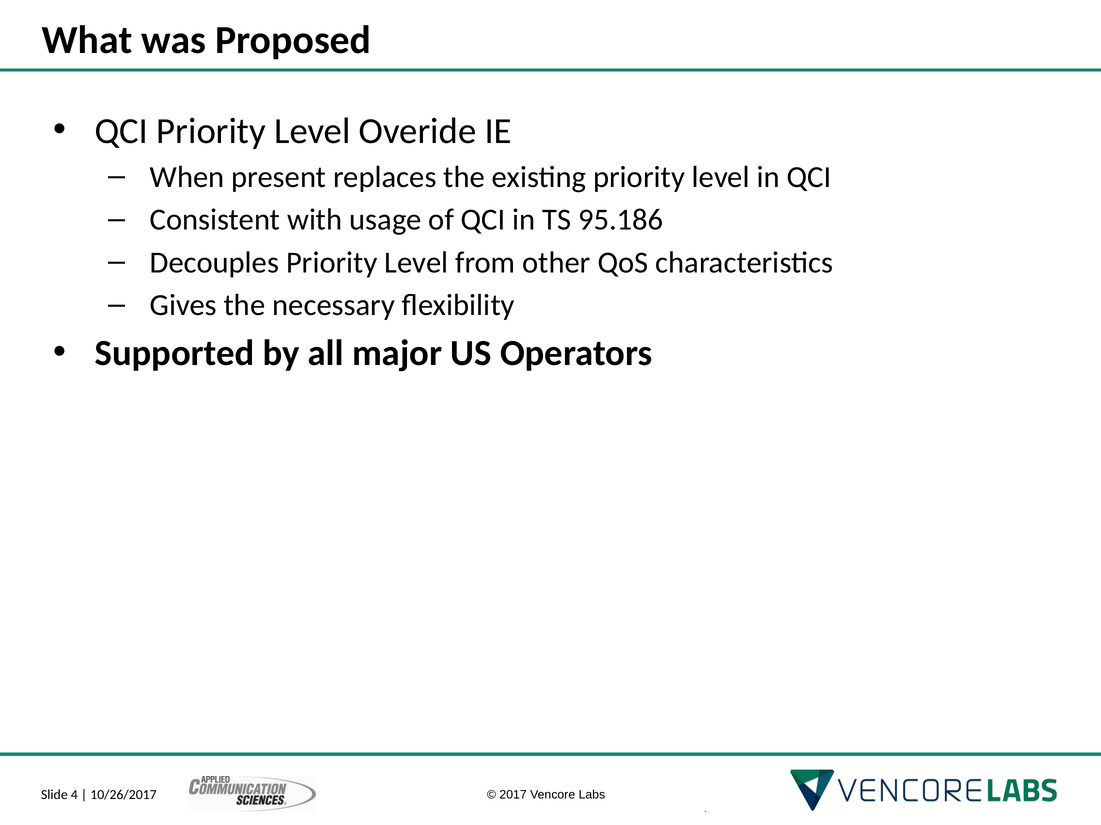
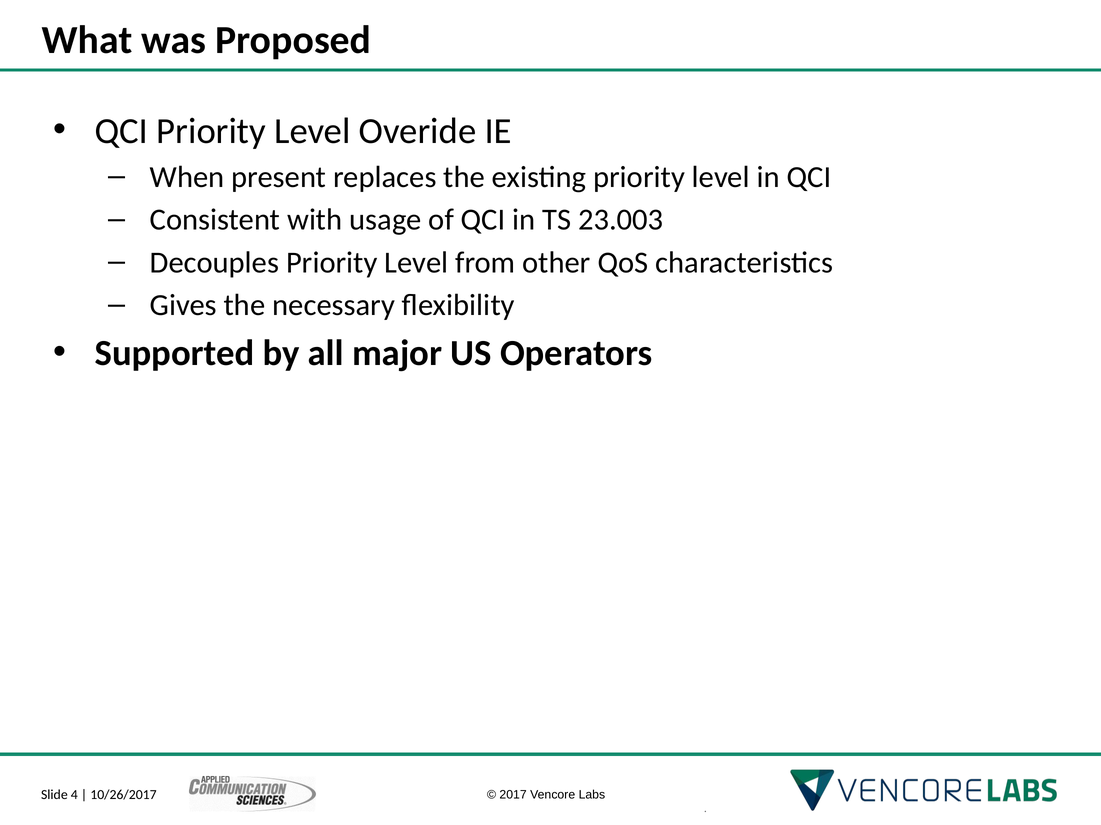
95.186: 95.186 -> 23.003
